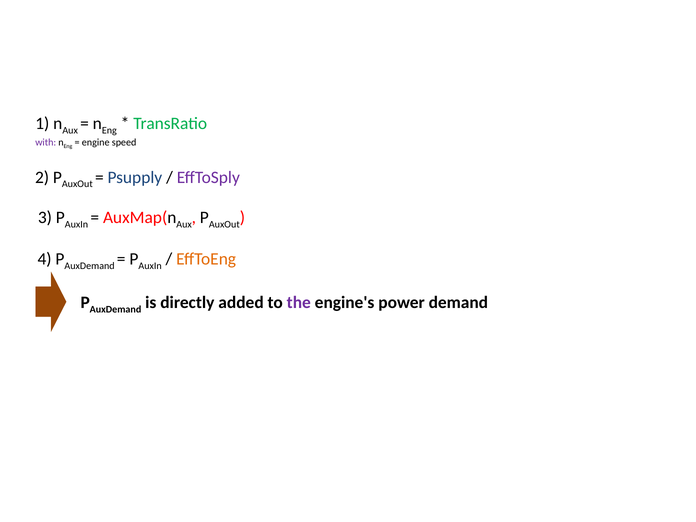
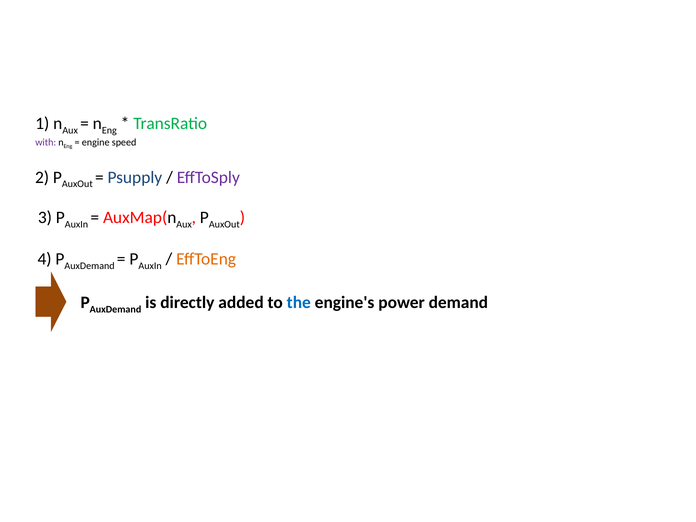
the colour: purple -> blue
